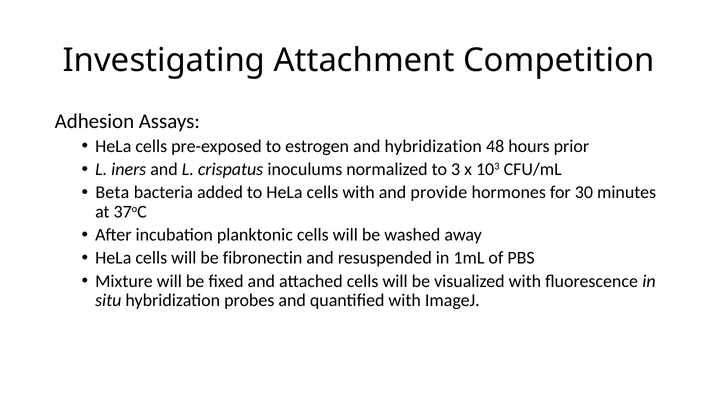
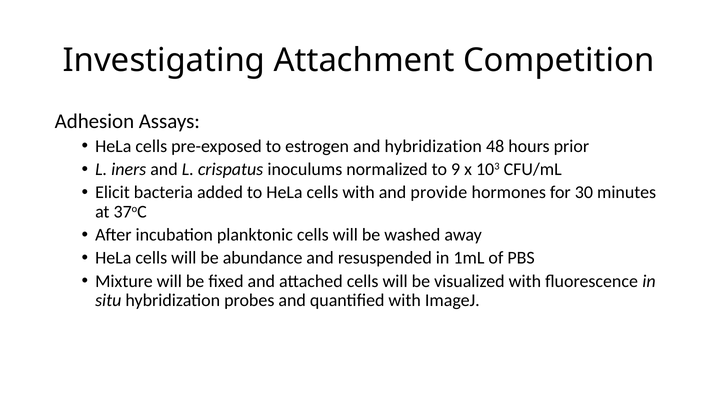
3: 3 -> 9
Beta: Beta -> Elicit
fibronectin: fibronectin -> abundance
